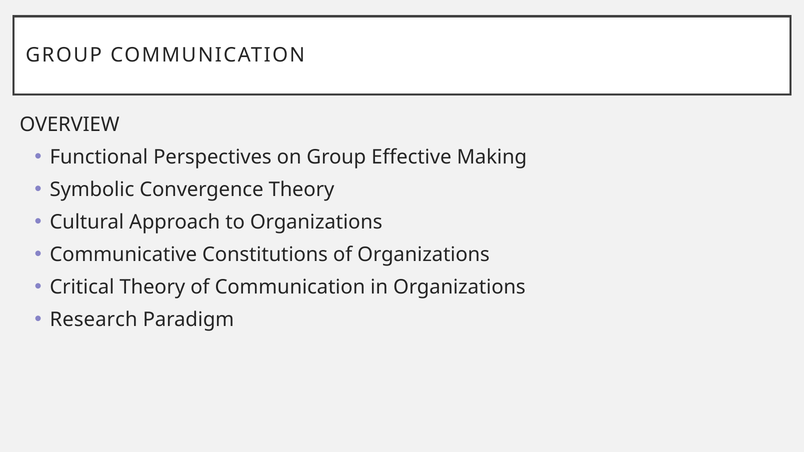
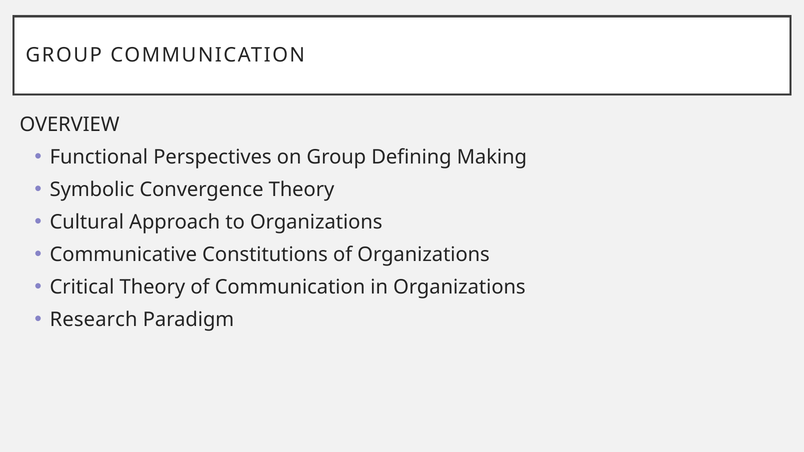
Effective: Effective -> Defining
